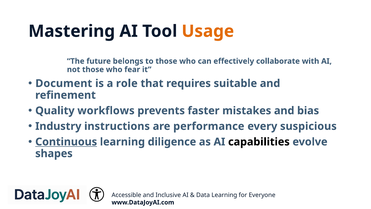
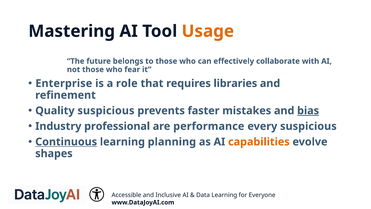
Document: Document -> Enterprise
suitable: suitable -> libraries
Quality workflows: workflows -> suspicious
bias underline: none -> present
instructions: instructions -> professional
diligence: diligence -> planning
capabilities colour: black -> orange
